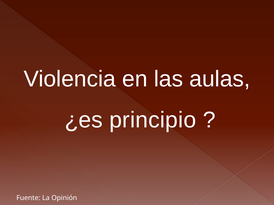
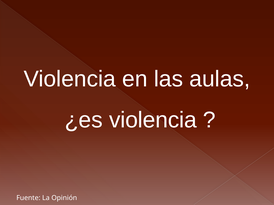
¿es principio: principio -> violencia
